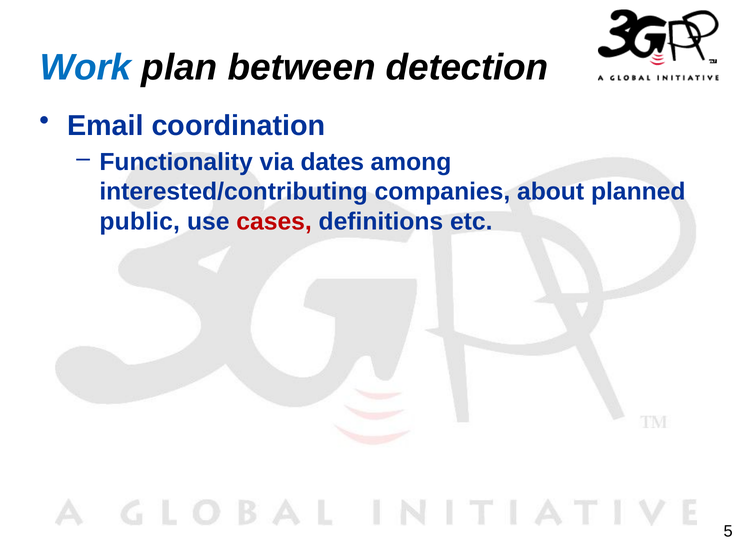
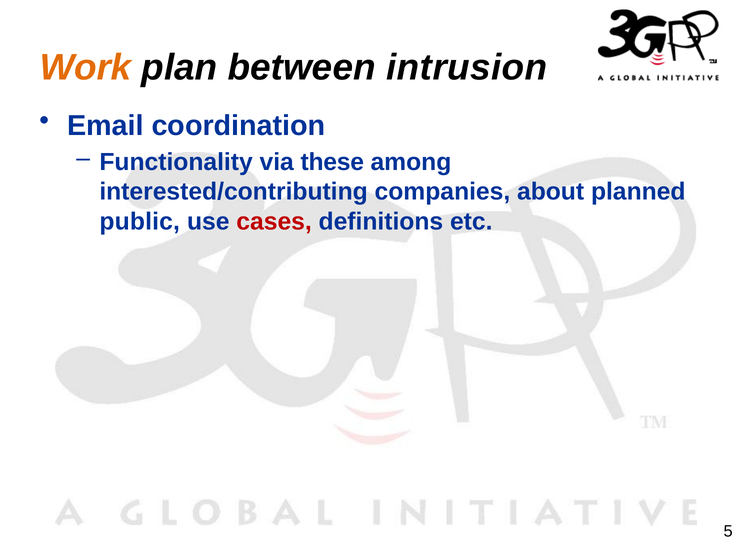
Work colour: blue -> orange
detection: detection -> intrusion
dates: dates -> these
